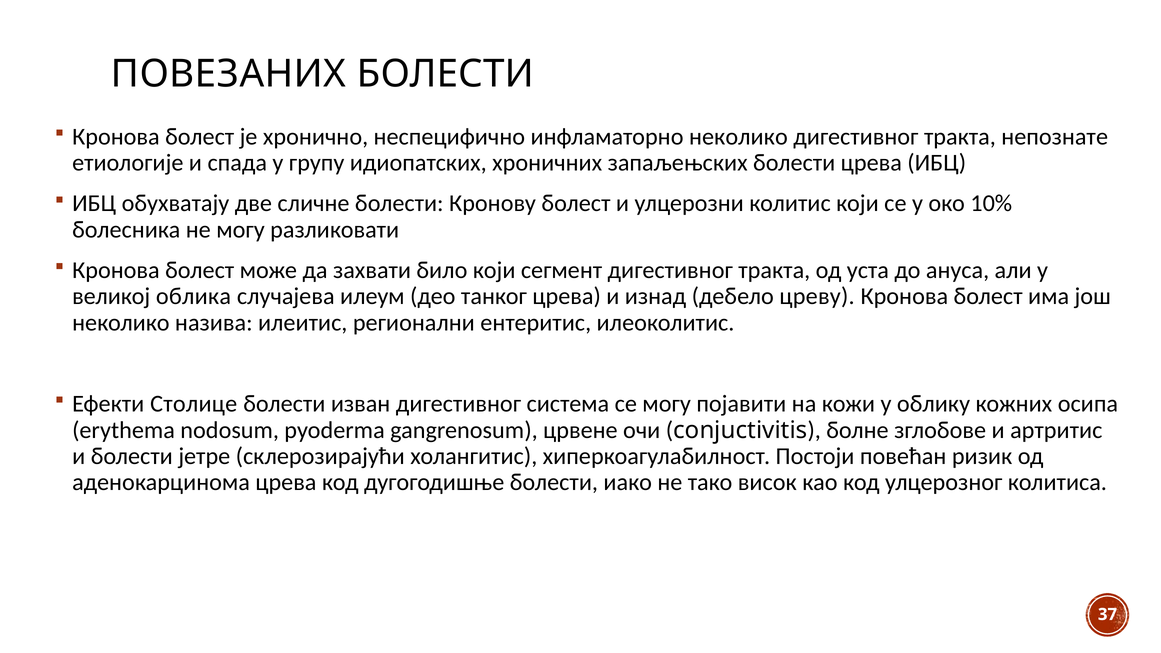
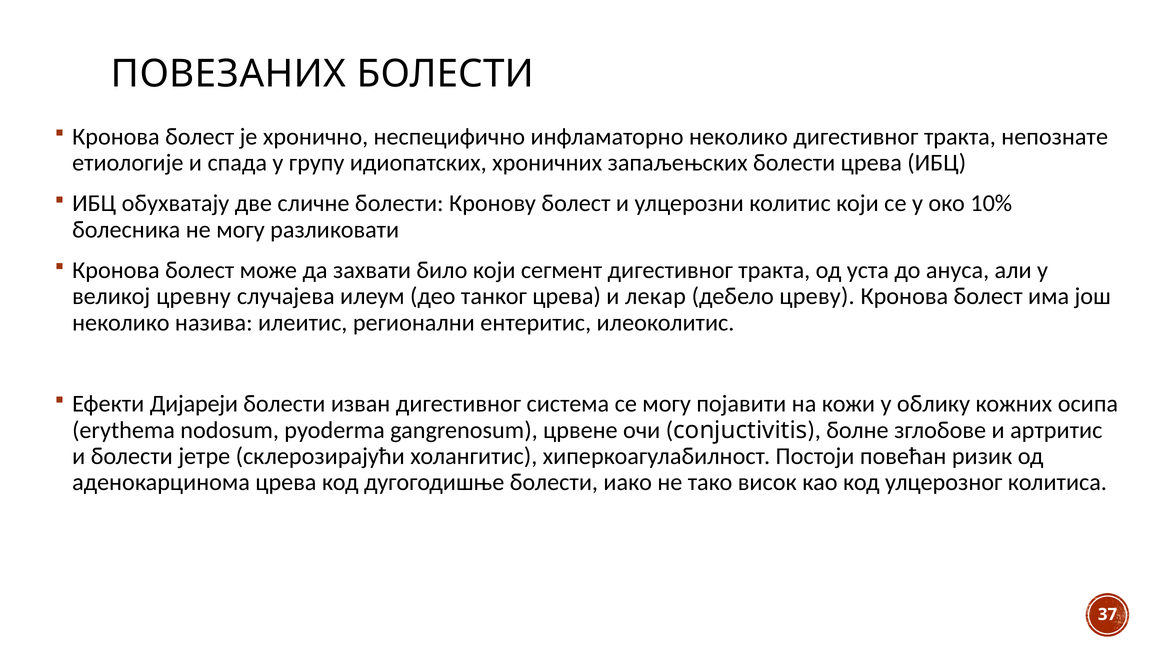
облика: облика -> цревну
изнад: изнад -> лекар
Столице: Столице -> Дијареји
